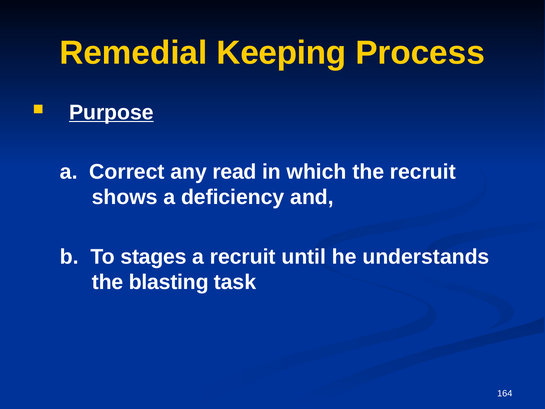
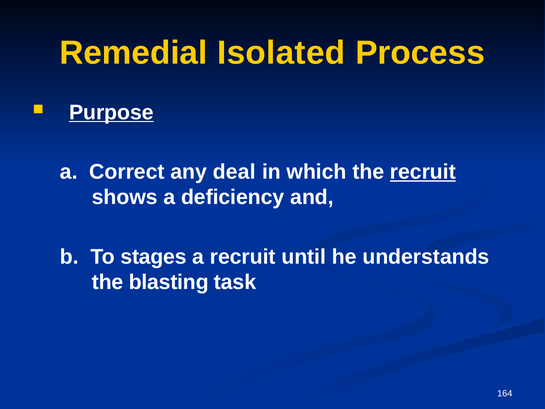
Keeping: Keeping -> Isolated
read: read -> deal
recruit at (423, 172) underline: none -> present
